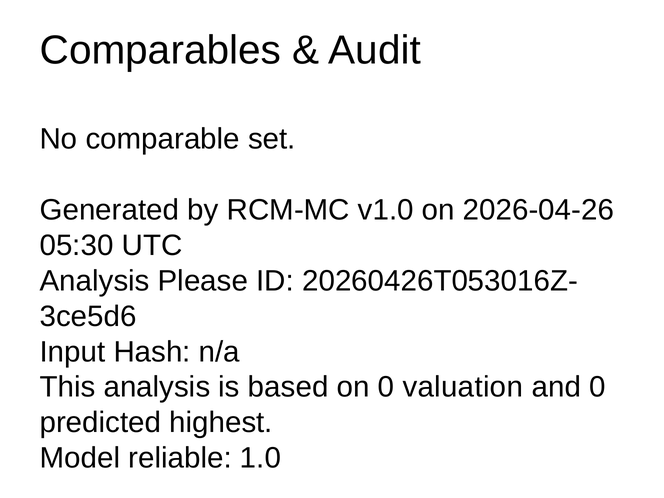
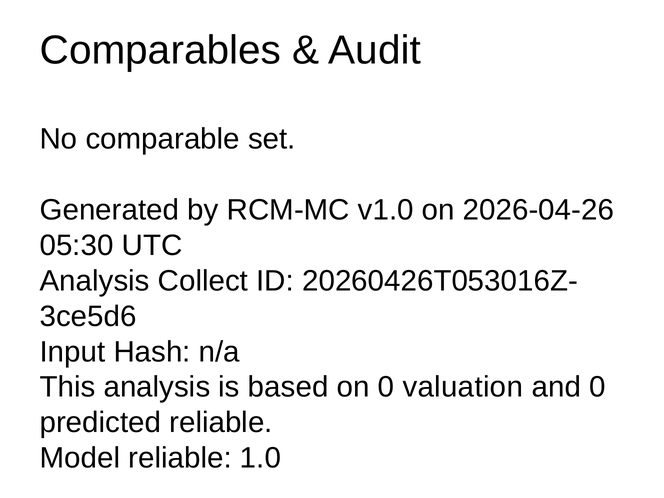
Please: Please -> Collect
predicted highest: highest -> reliable
